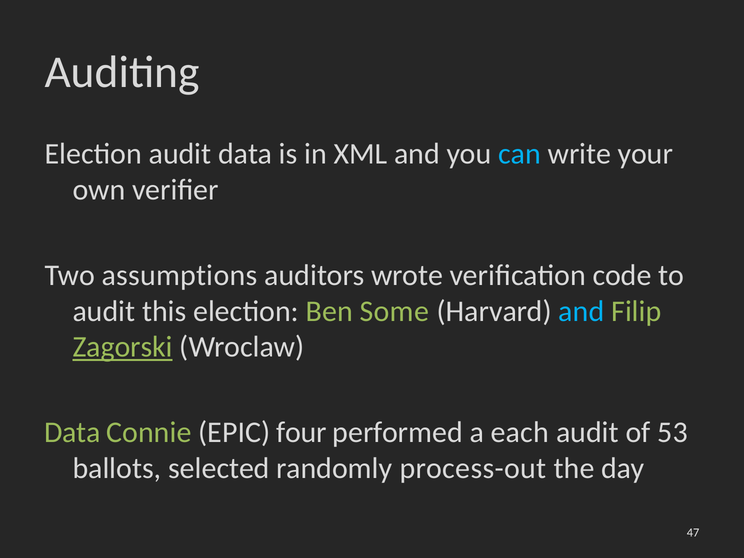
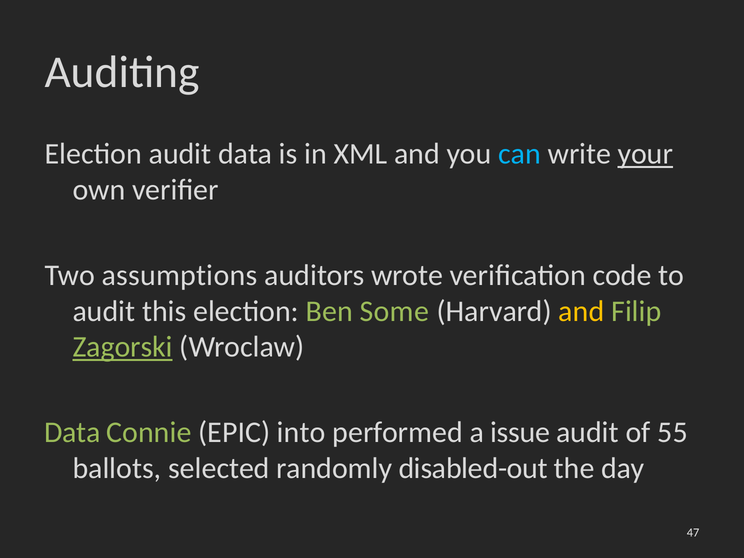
your underline: none -> present
and at (581, 311) colour: light blue -> yellow
four: four -> into
each: each -> issue
53: 53 -> 55
process-out: process-out -> disabled-out
